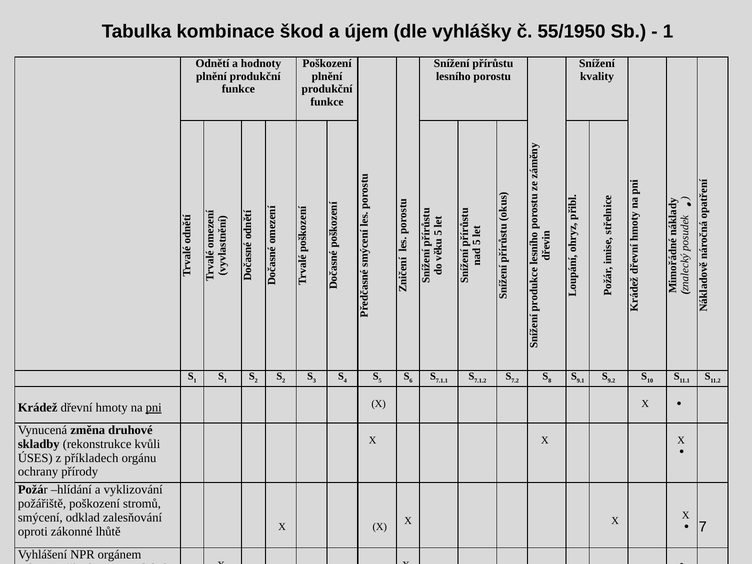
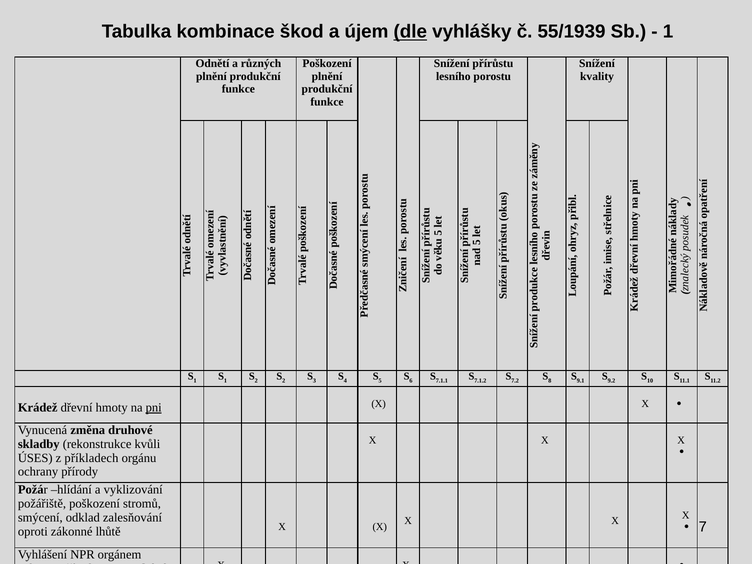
dle underline: none -> present
55/1950: 55/1950 -> 55/1939
hodnoty: hodnoty -> různých
